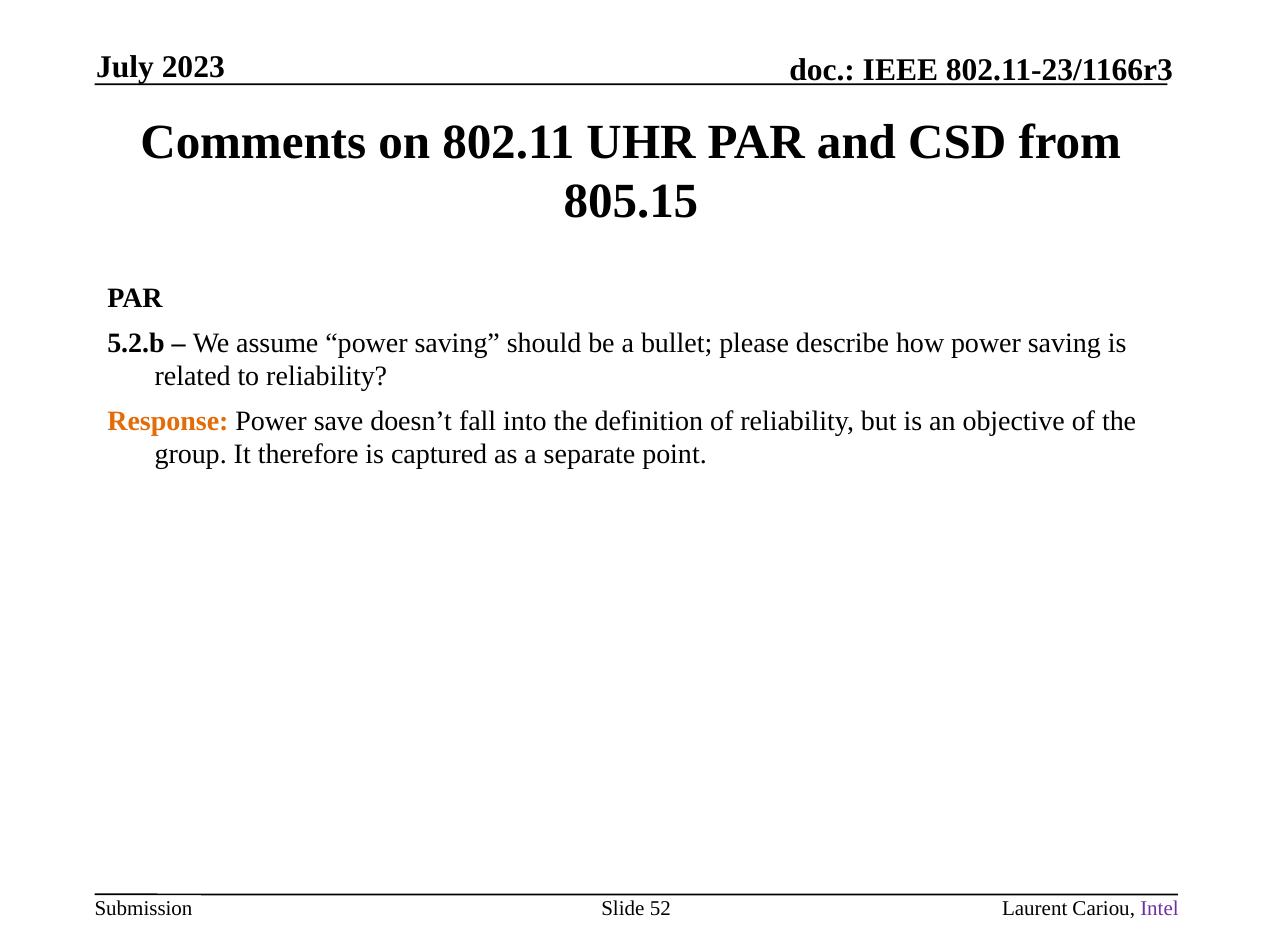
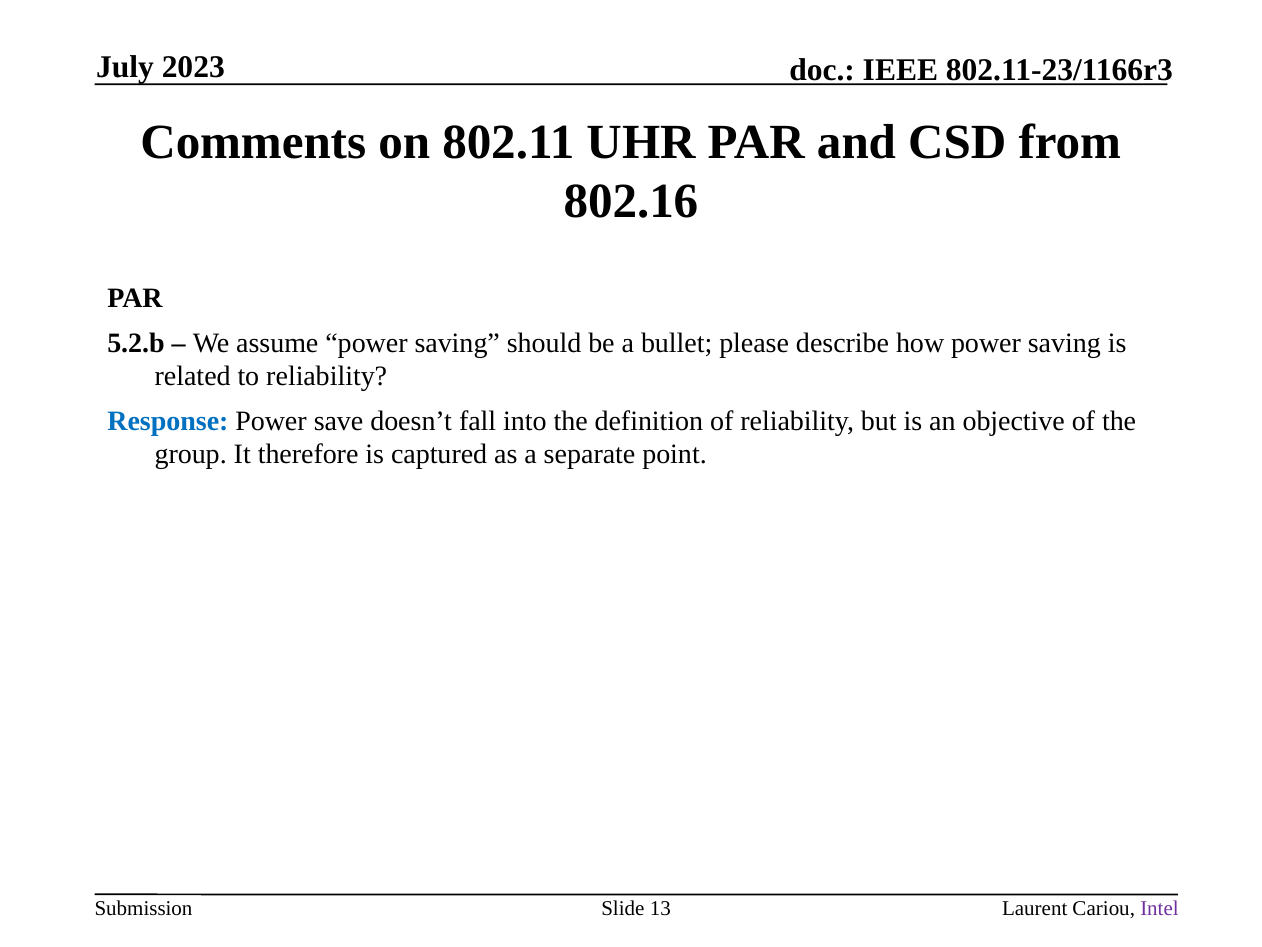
805.15: 805.15 -> 802.16
Response colour: orange -> blue
52: 52 -> 13
